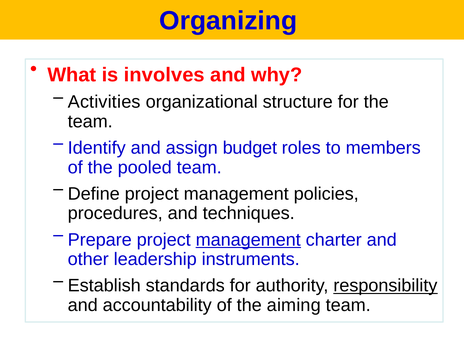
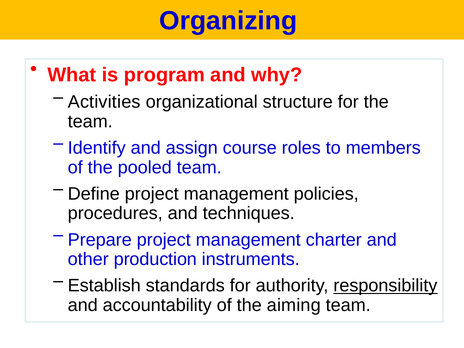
involves: involves -> program
budget: budget -> course
management at (248, 240) underline: present -> none
leadership: leadership -> production
